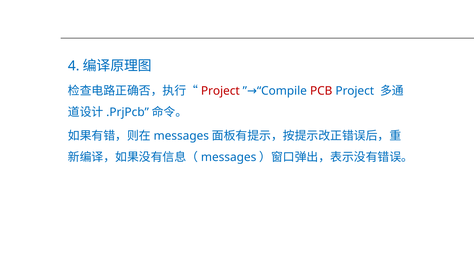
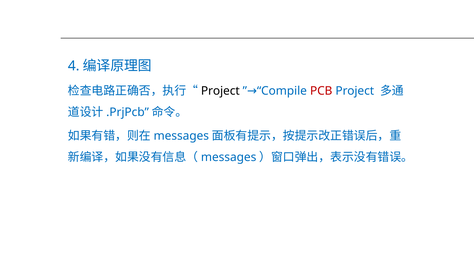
Project at (220, 91) colour: red -> black
